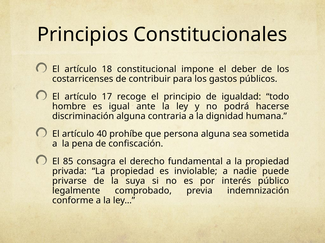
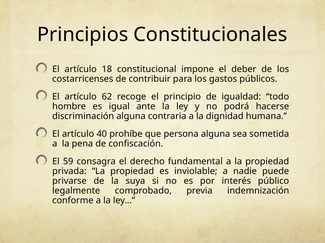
17: 17 -> 62
85: 85 -> 59
